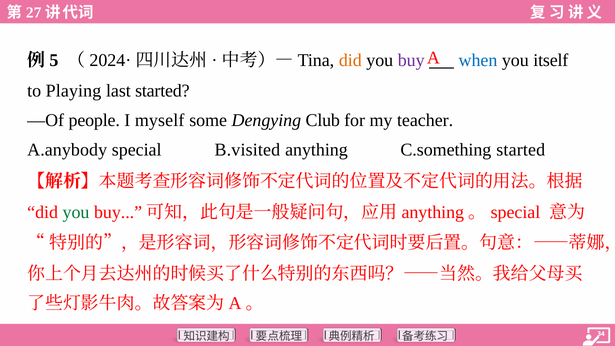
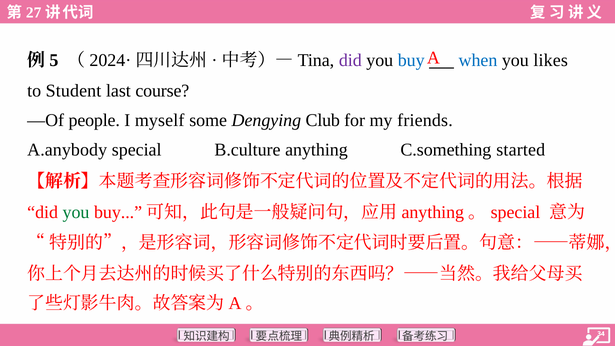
did at (350, 60) colour: orange -> purple
buy colour: purple -> blue
itself: itself -> likes
Playing: Playing -> Student
last started: started -> course
teacher: teacher -> friends
B.visited: B.visited -> B.culture
